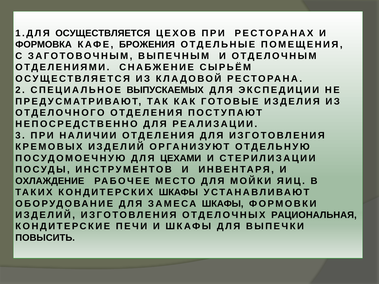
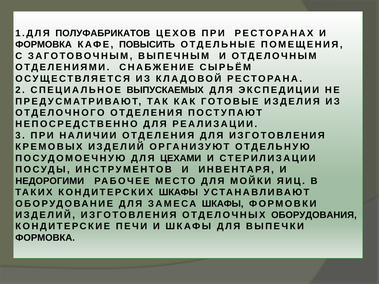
1.ДЛЯ ОСУЩЕСТВЛЯЕТСЯ: ОСУЩЕСТВЛЯЕТСЯ -> ПОЛУФАБРИКАТОВ
БРОЖЕНИЯ: БРОЖЕНИЯ -> ПОВЫСИТЬ
ОХЛАЖДЕНИЕ: ОХЛАЖДЕНИЕ -> НЕДОРОГИМИ
РАЦИОНАЛЬНАЯ: РАЦИОНАЛЬНАЯ -> ОБОРУДОВАНИЯ
ПОВЫСИТЬ at (45, 238): ПОВЫСИТЬ -> ФОРМОВКА
